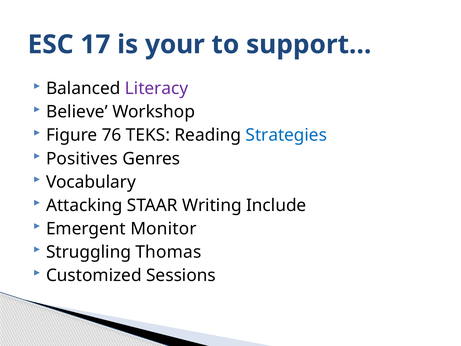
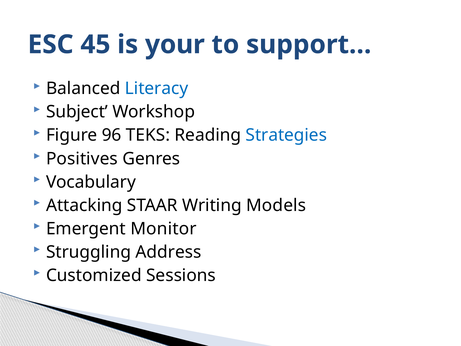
17: 17 -> 45
Literacy colour: purple -> blue
Believe: Believe -> Subject
76: 76 -> 96
Include: Include -> Models
Thomas: Thomas -> Address
